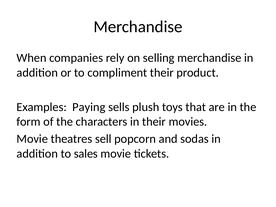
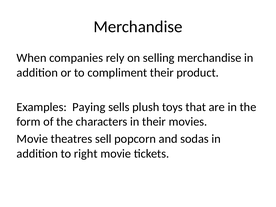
sales: sales -> right
